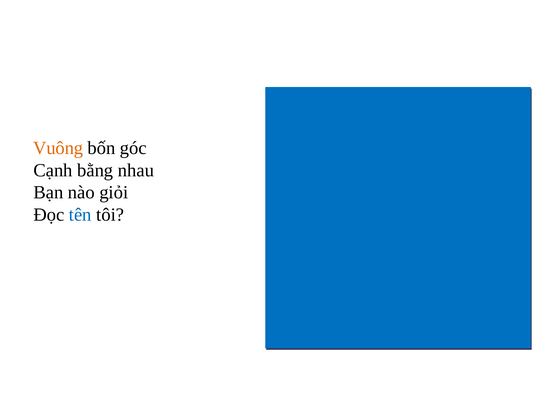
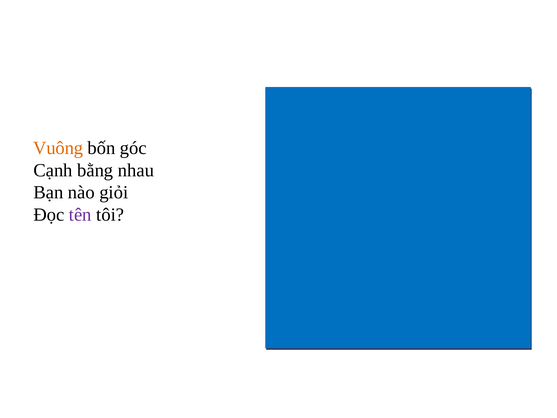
tên colour: blue -> purple
